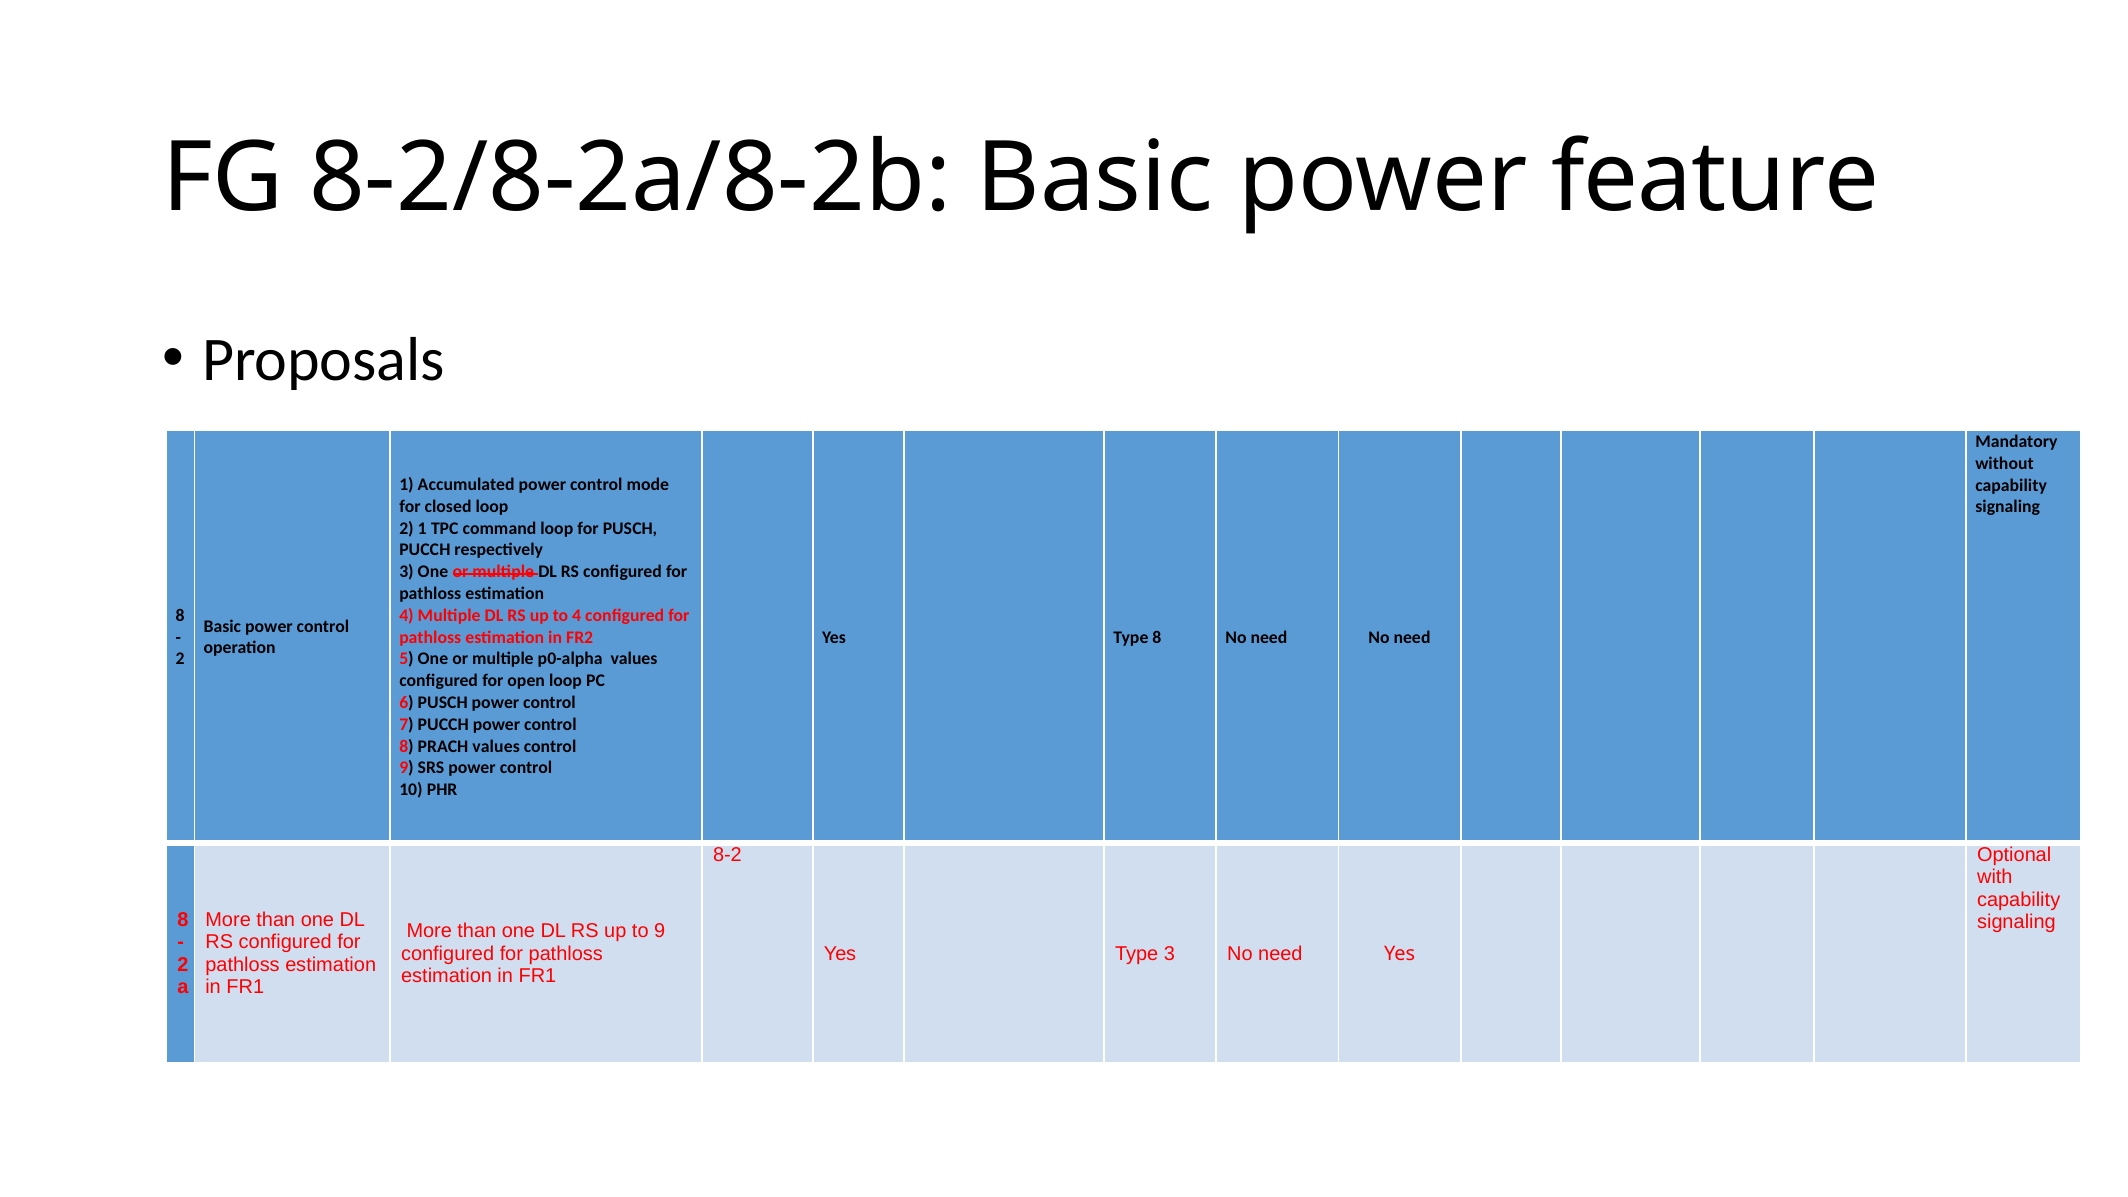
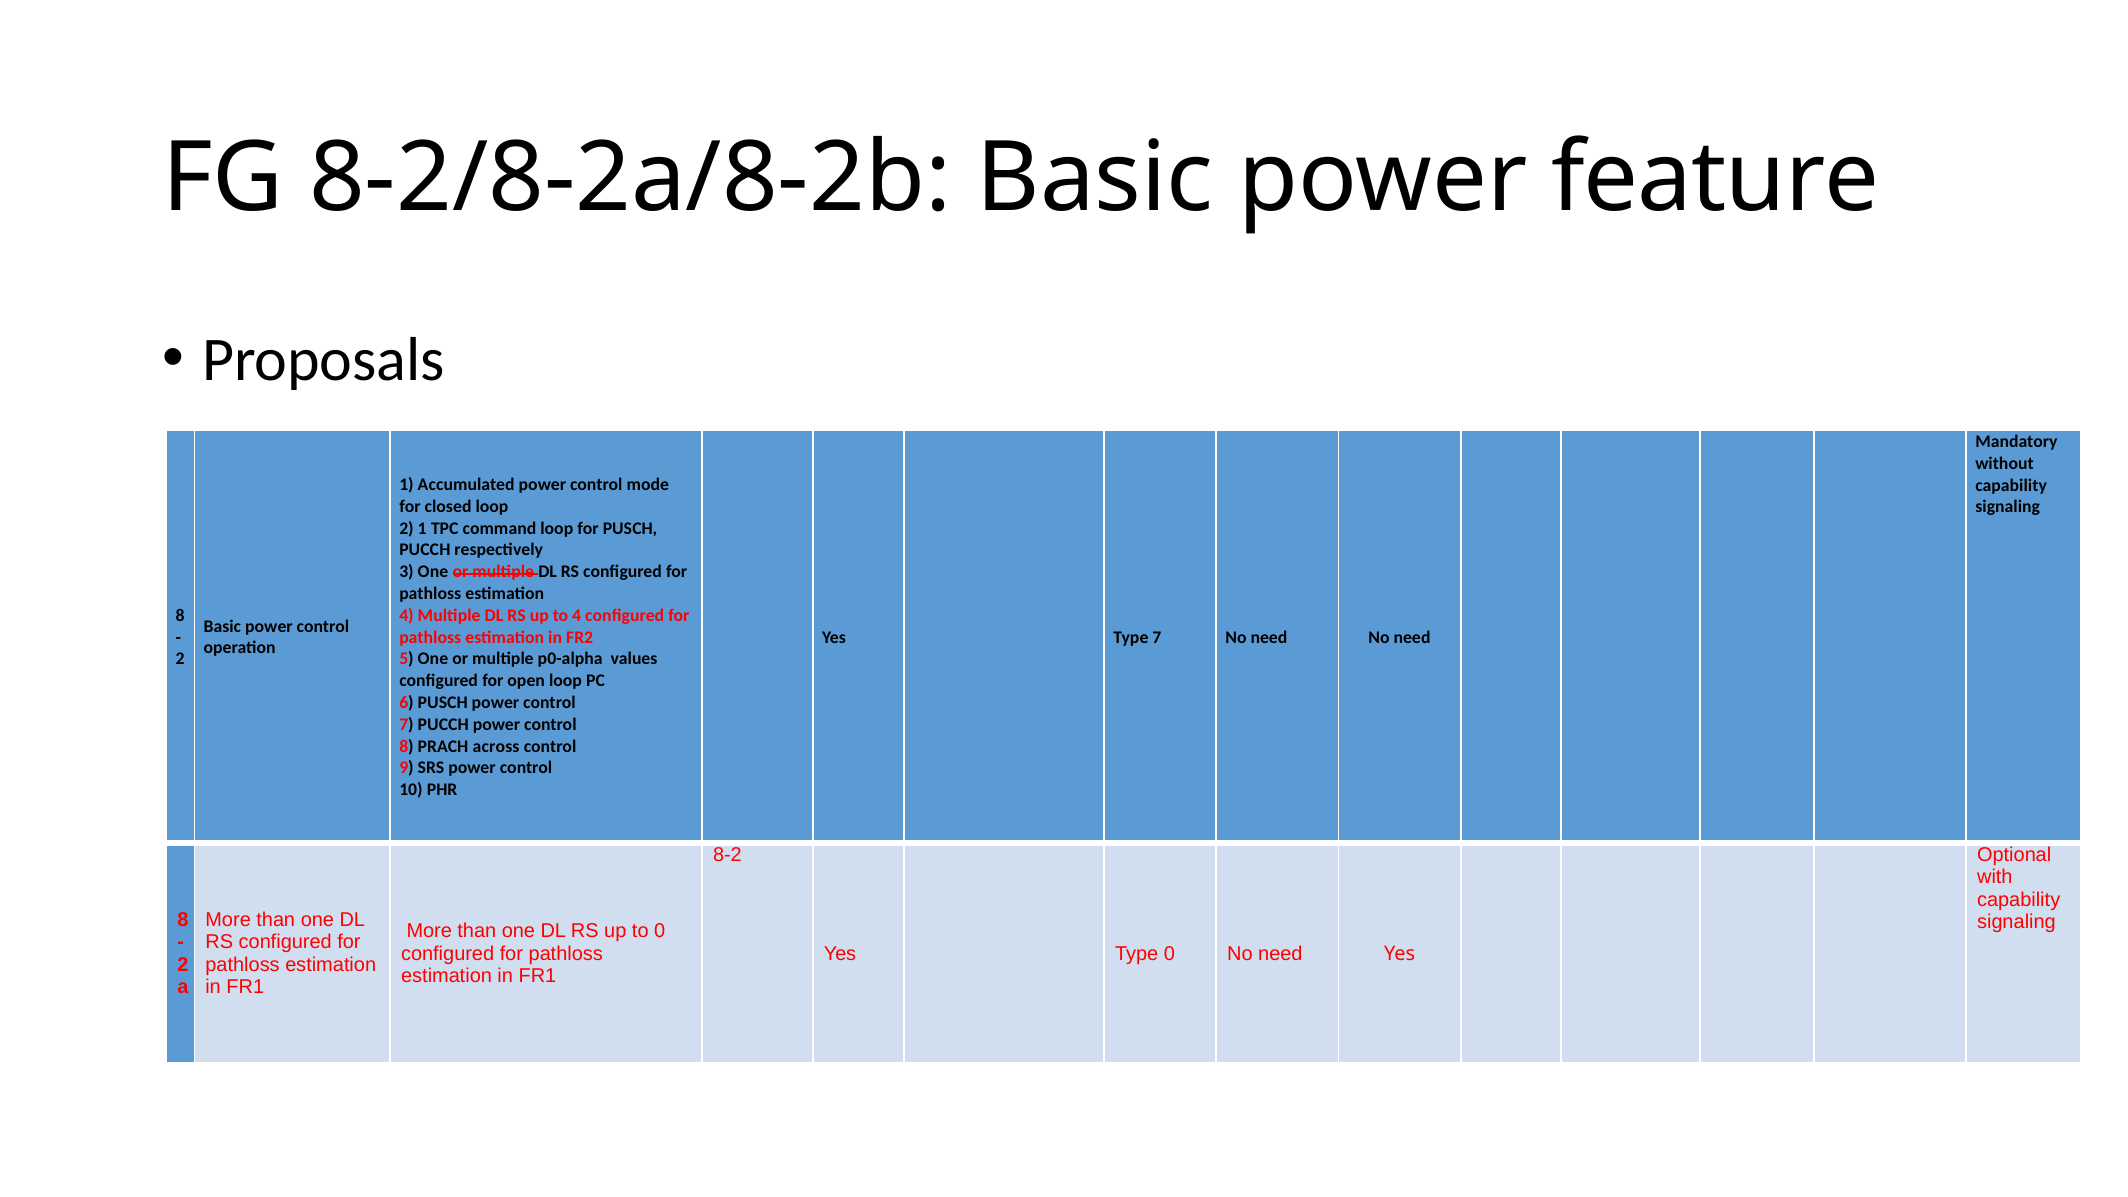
Type 8: 8 -> 7
PRACH values: values -> across
to 9: 9 -> 0
Type 3: 3 -> 0
